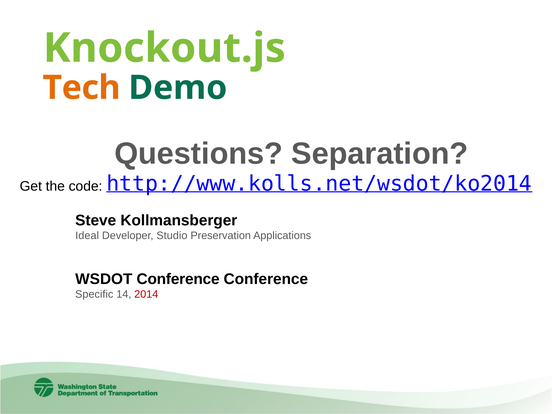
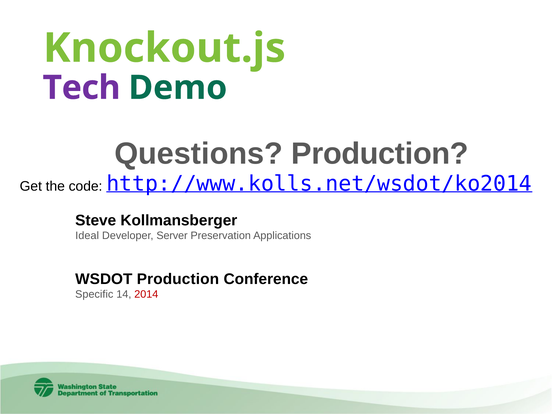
Tech colour: orange -> purple
Questions Separation: Separation -> Production
Studio: Studio -> Server
WSDOT Conference: Conference -> Production
